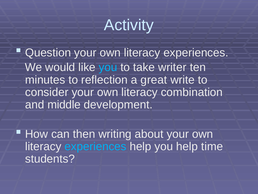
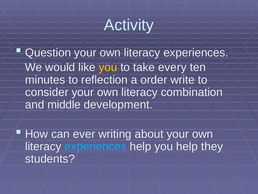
you at (108, 67) colour: light blue -> yellow
writer: writer -> every
great: great -> order
then: then -> ever
time: time -> they
